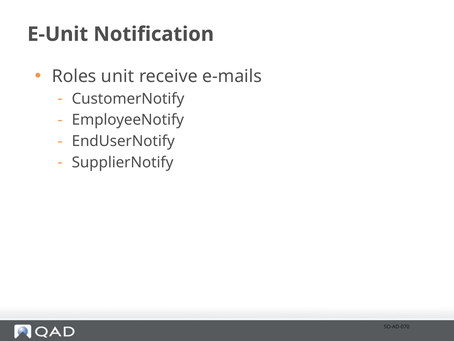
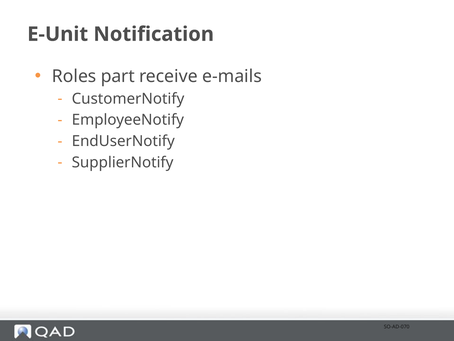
unit: unit -> part
